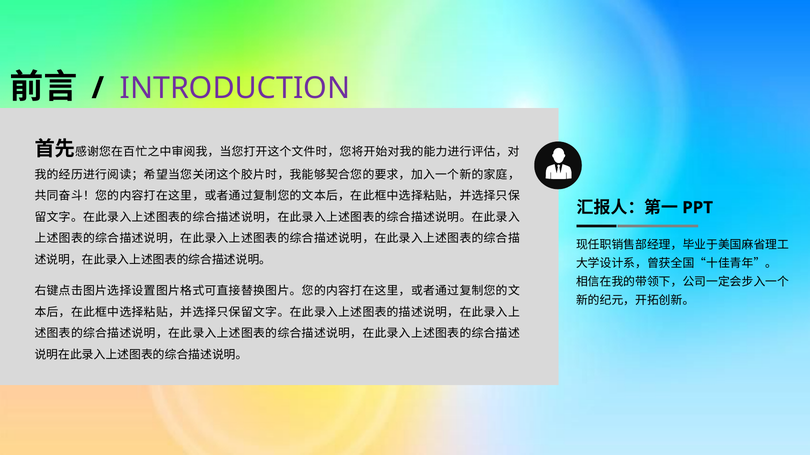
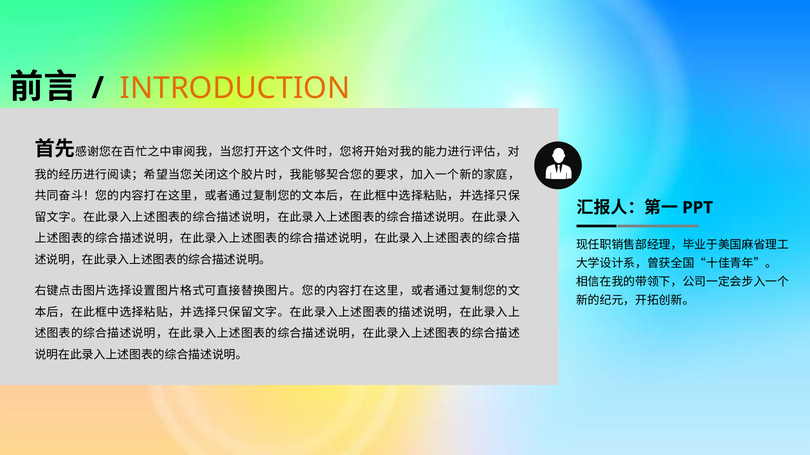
INTRODUCTION colour: purple -> orange
